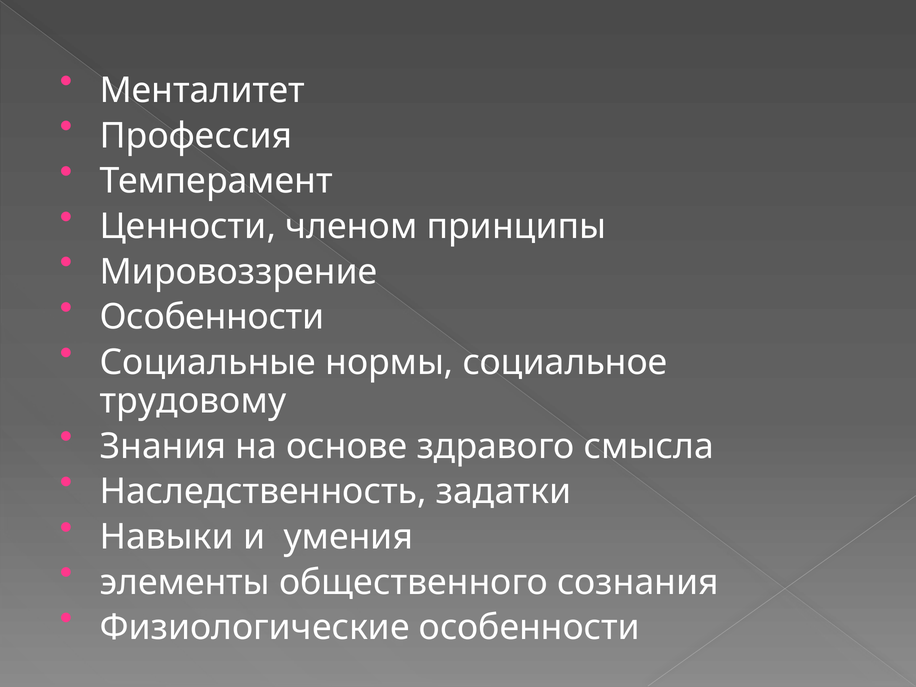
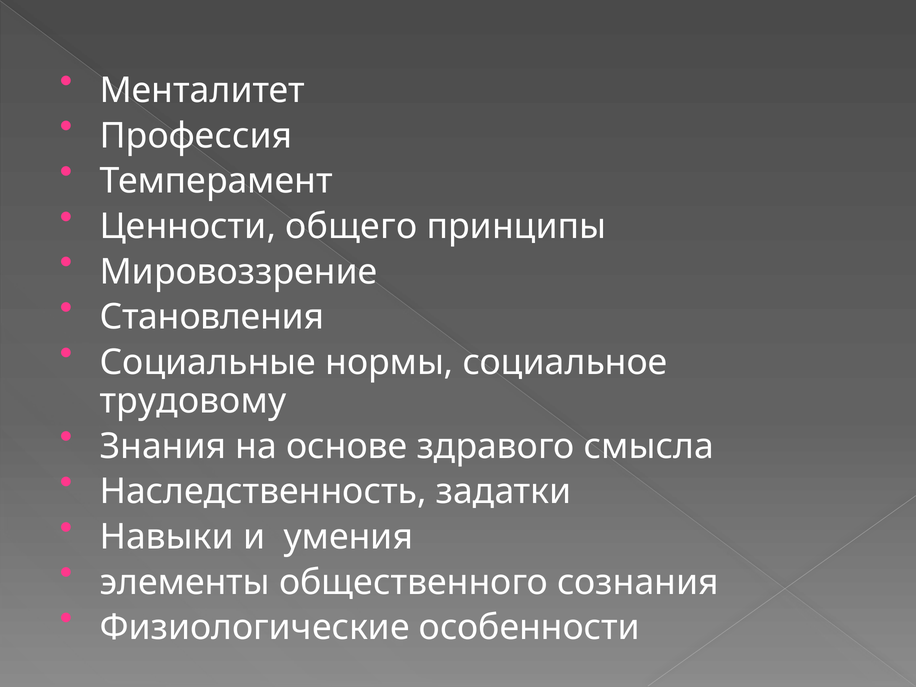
членом: членом -> общего
Особенности at (212, 317): Особенности -> Становления
